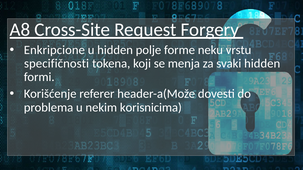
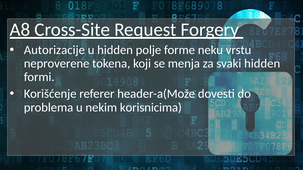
Enkripcione: Enkripcione -> Autorizacije
specifičnosti: specifičnosti -> neproverene
